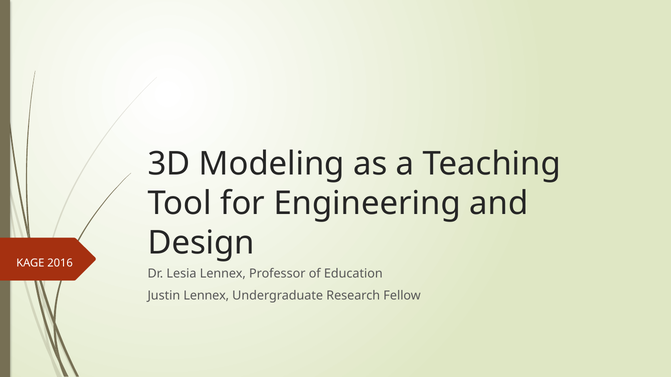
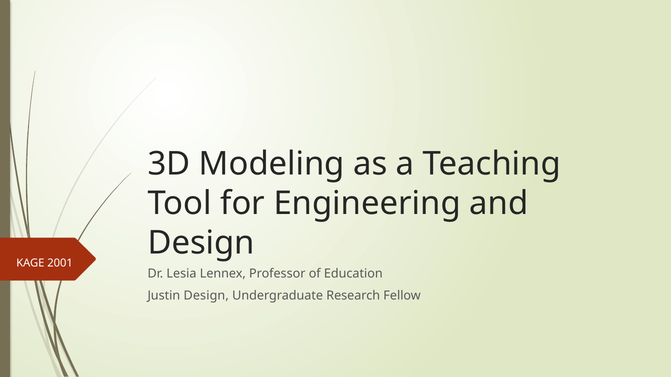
2016: 2016 -> 2001
Justin Lennex: Lennex -> Design
